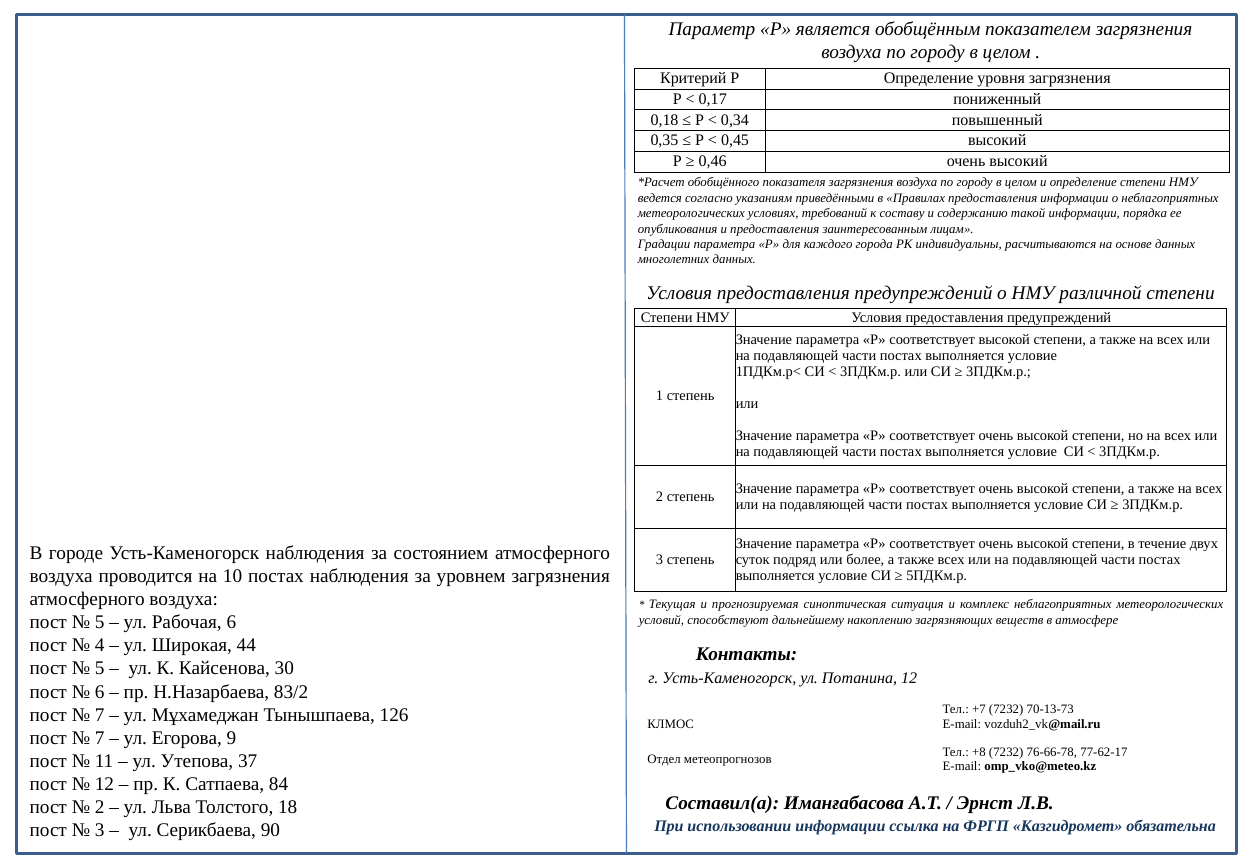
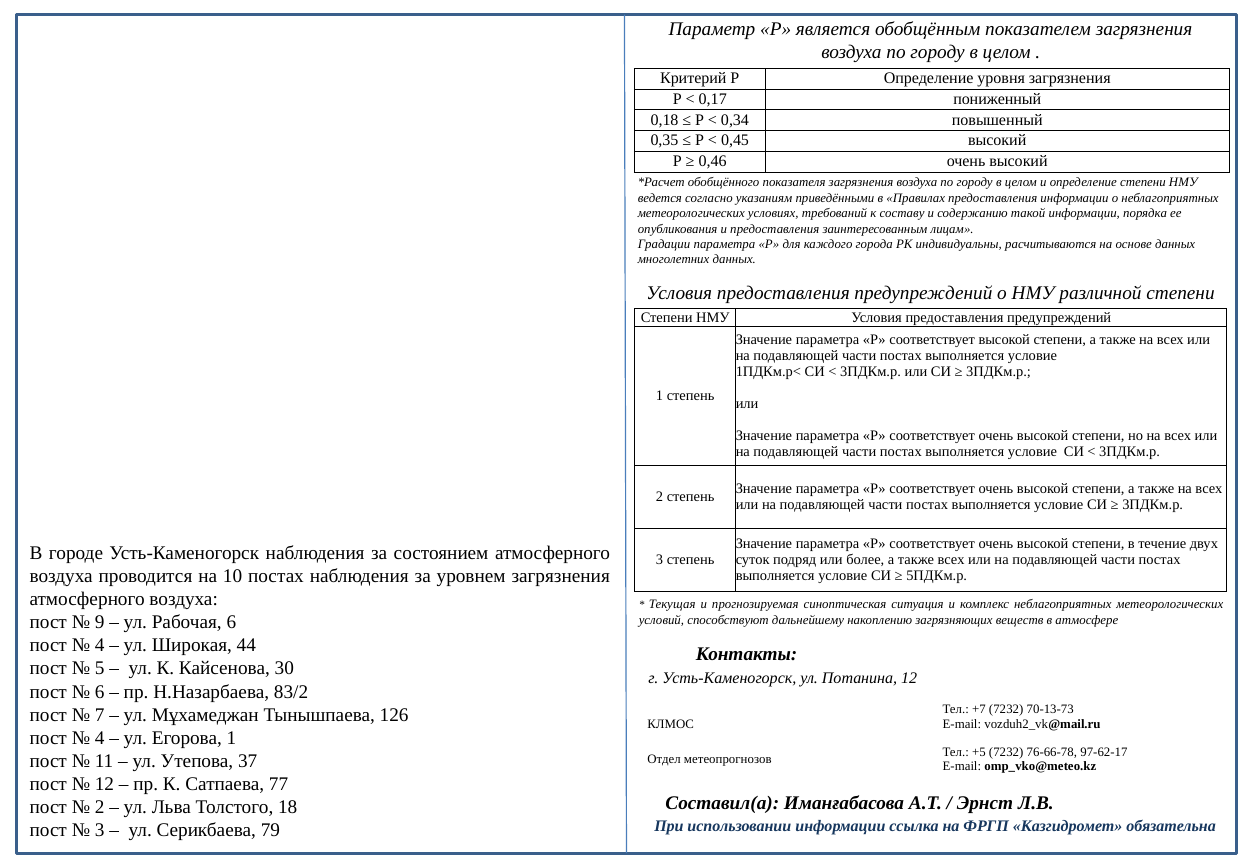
5 at (100, 622): 5 -> 9
7 at (100, 738): 7 -> 4
Егорова 9: 9 -> 1
+8: +8 -> +5
77-62-17: 77-62-17 -> 97-62-17
84: 84 -> 77
90: 90 -> 79
